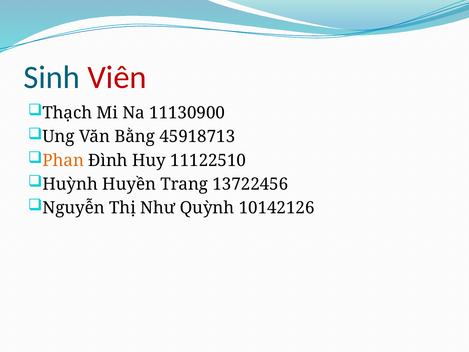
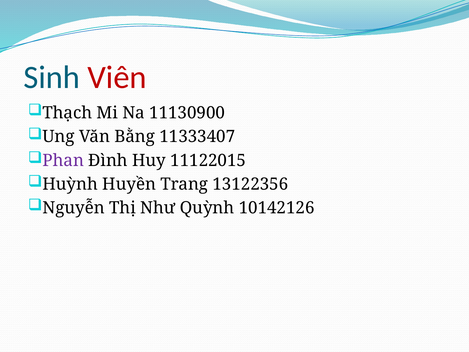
45918713: 45918713 -> 11333407
Phan colour: orange -> purple
11122510: 11122510 -> 11122015
13722456: 13722456 -> 13122356
